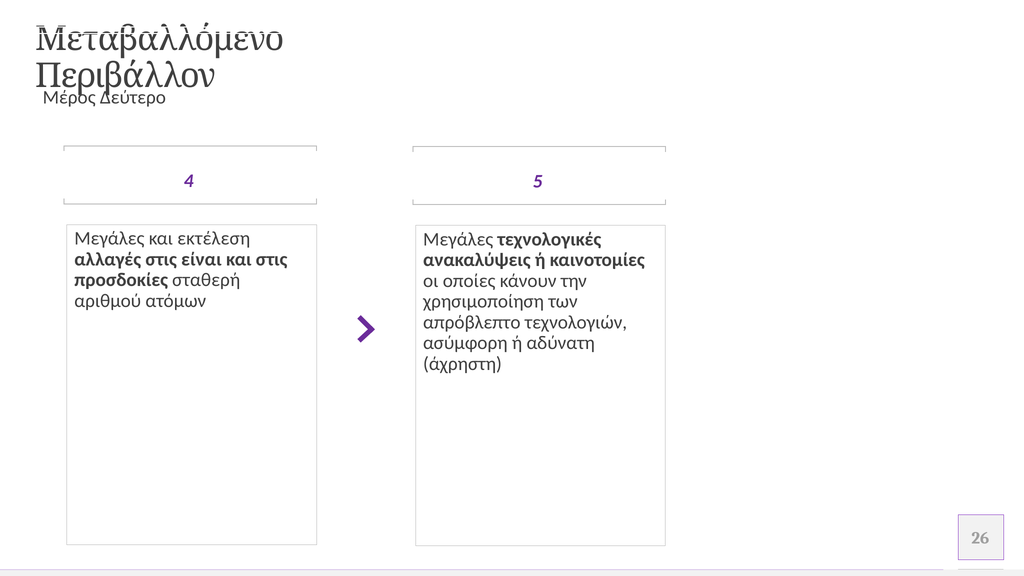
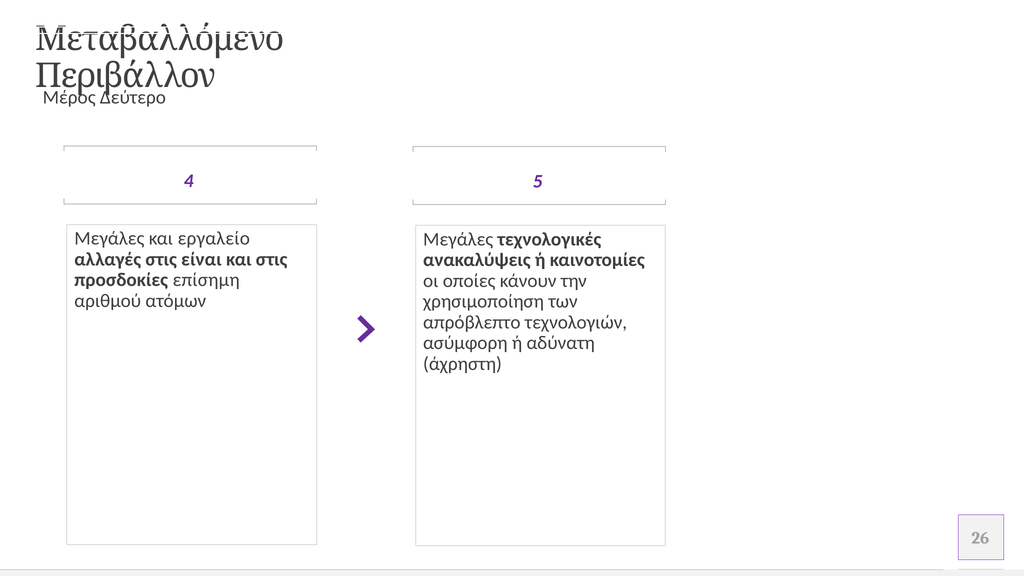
εκτέλεση: εκτέλεση -> εργαλείο
σταθερή: σταθερή -> επίσημη
